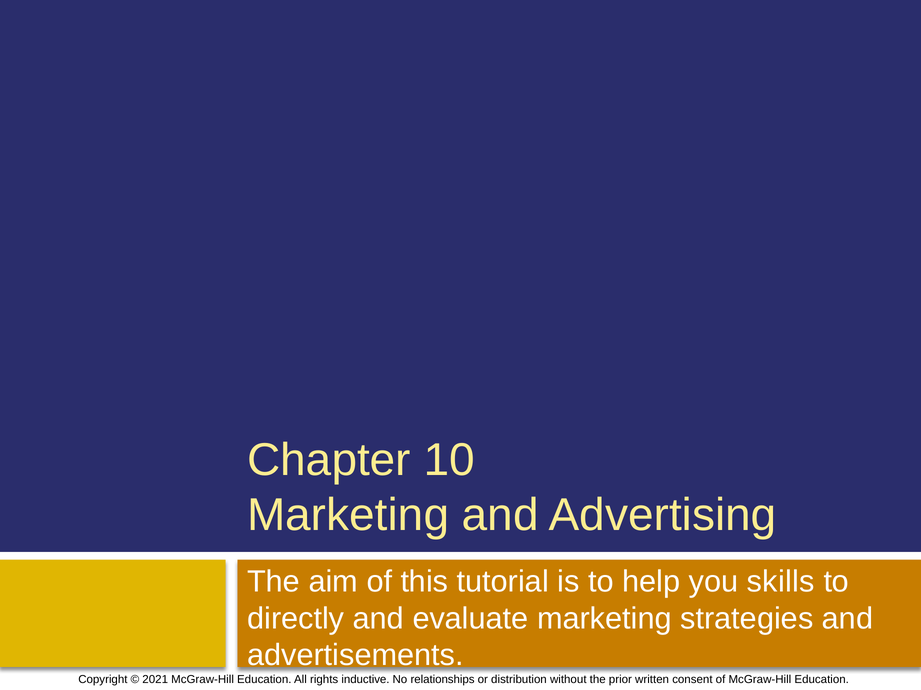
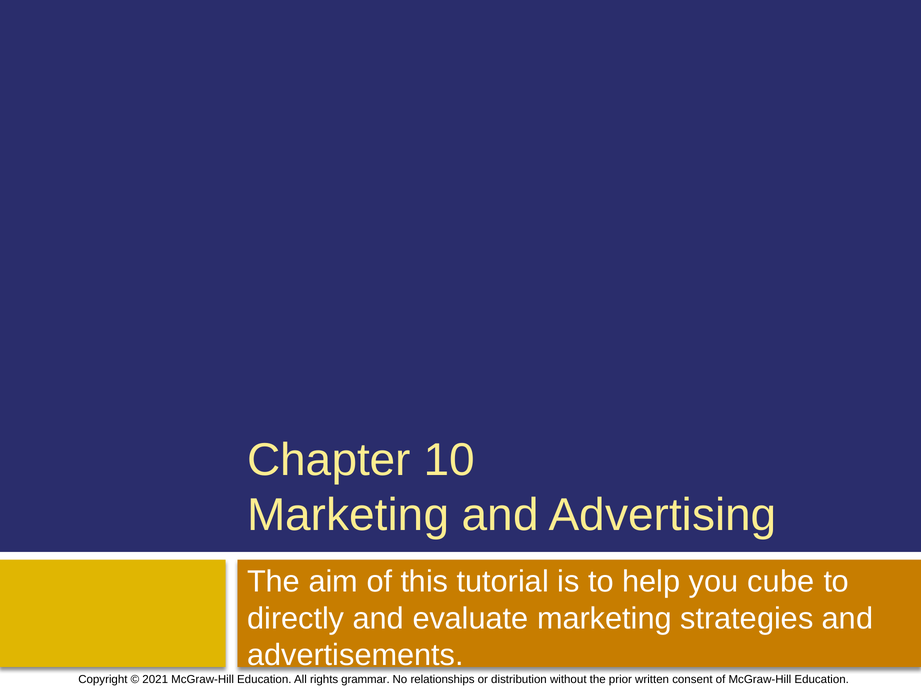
skills: skills -> cube
inductive: inductive -> grammar
